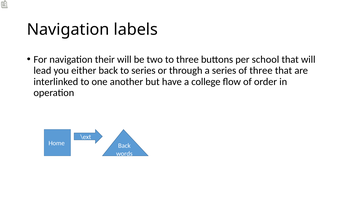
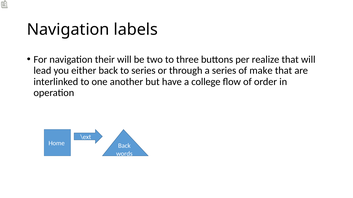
school: school -> realize
of three: three -> make
